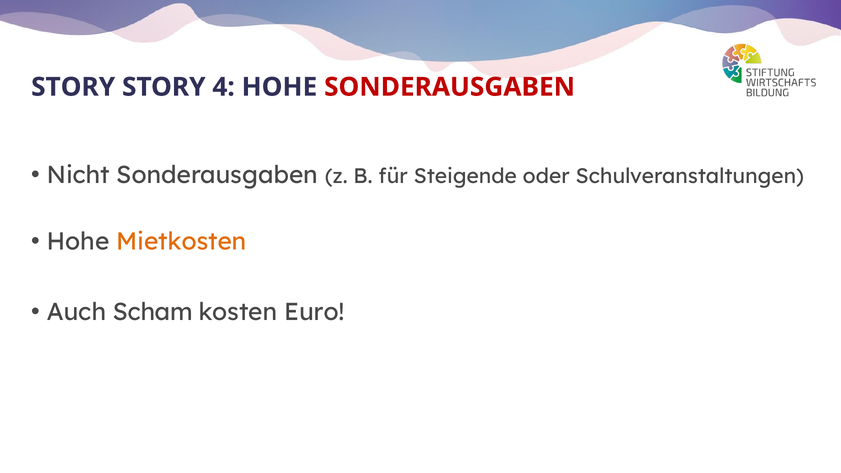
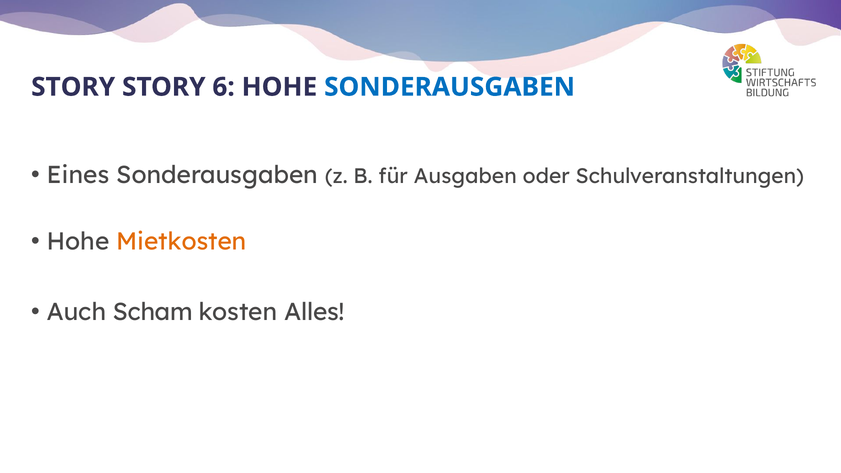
4: 4 -> 6
SONDERAUSGABEN at (450, 87) colour: red -> blue
Nicht: Nicht -> Eines
Steigende: Steigende -> Ausgaben
Euro: Euro -> Alles
